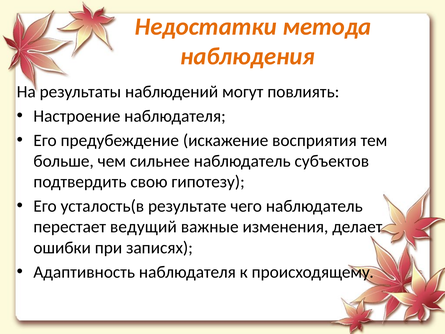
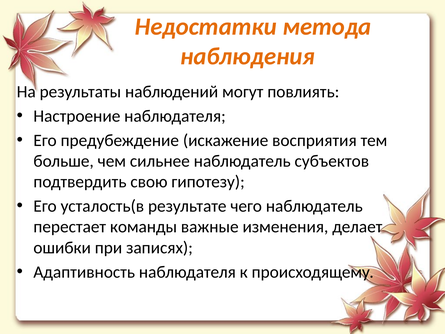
ведущий: ведущий -> команды
